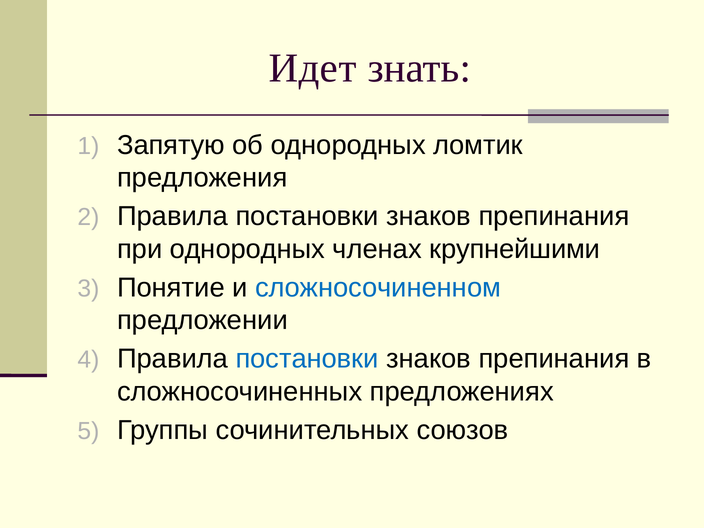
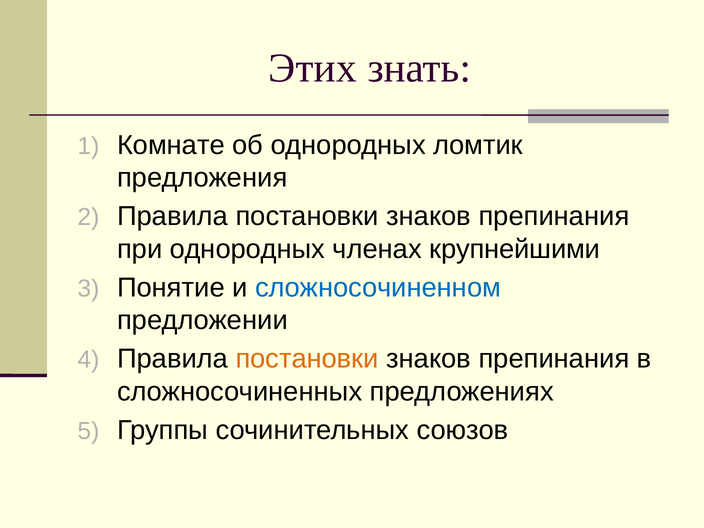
Идет: Идет -> Этих
Запятую: Запятую -> Комнате
постановки at (307, 359) colour: blue -> orange
